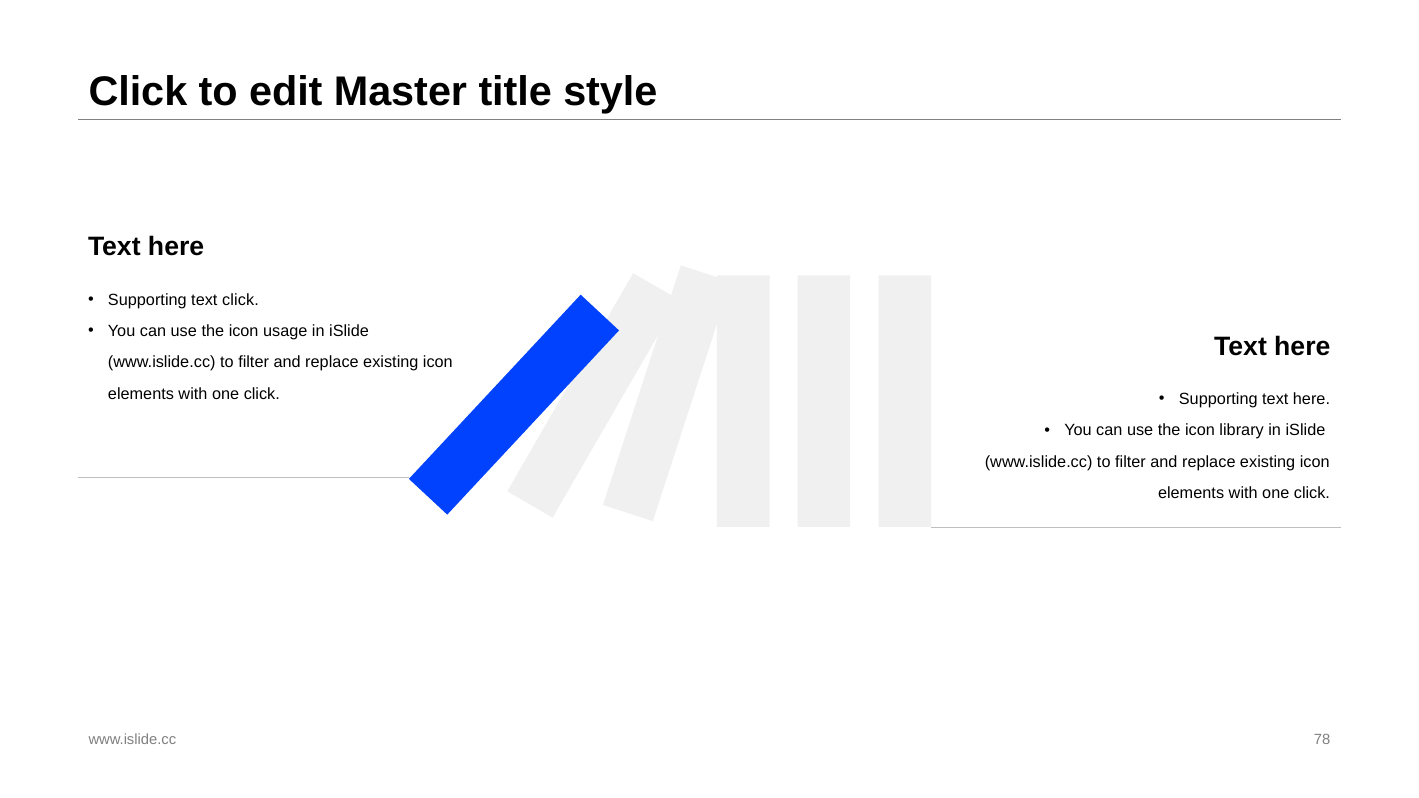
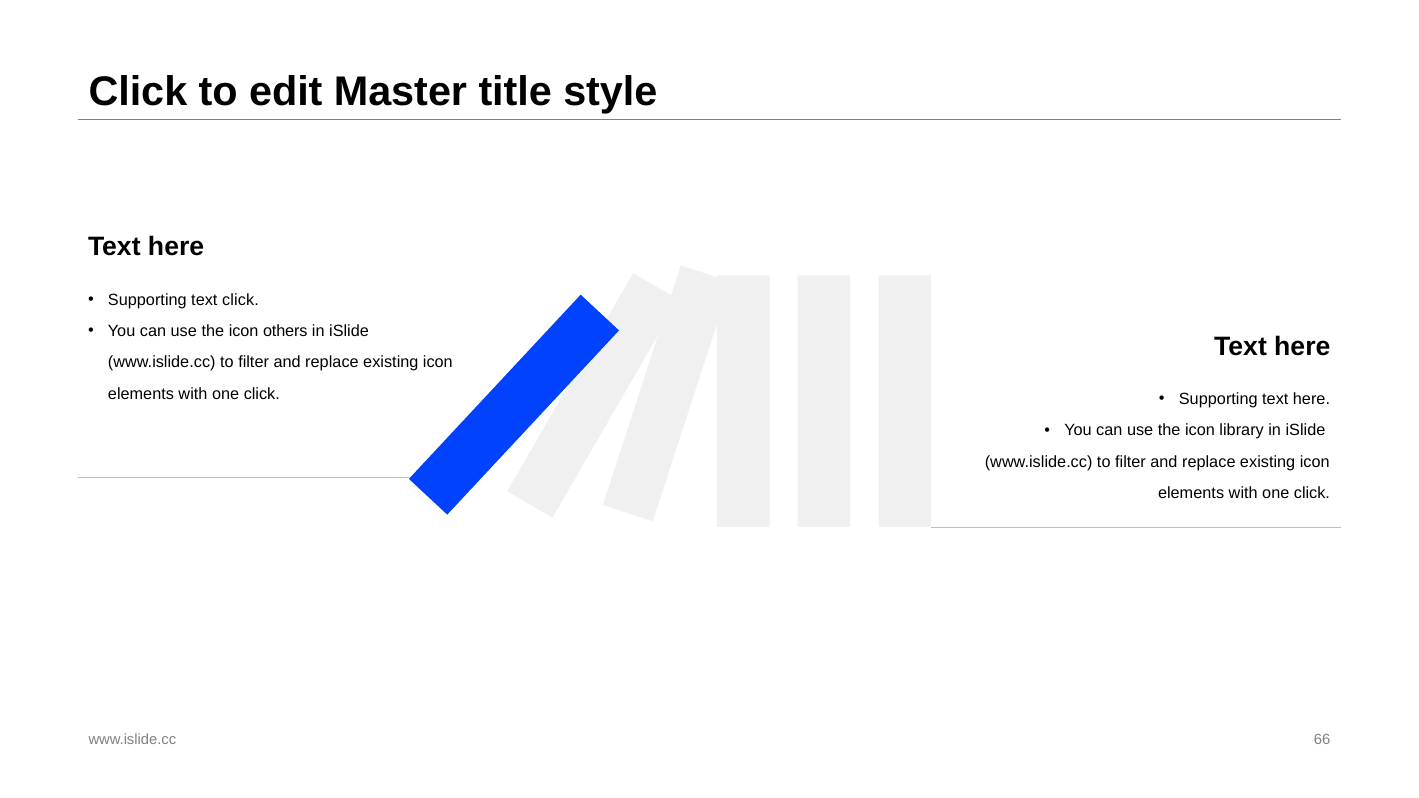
usage: usage -> others
78: 78 -> 66
